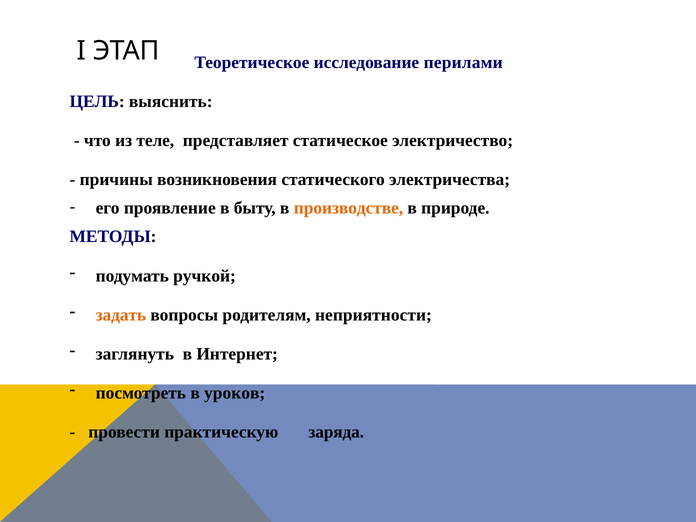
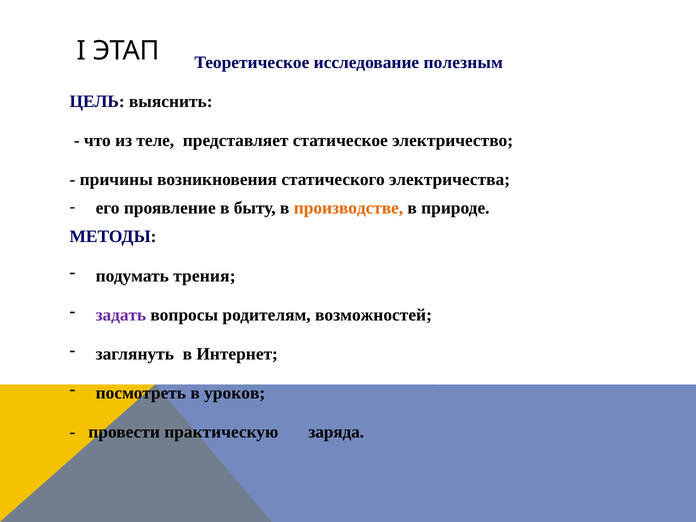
перилами: перилами -> полезным
ручкой: ручкой -> трения
задать colour: orange -> purple
неприятности: неприятности -> возможностей
